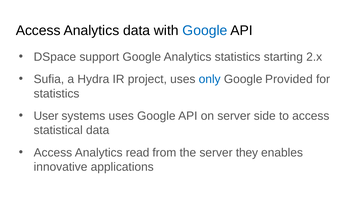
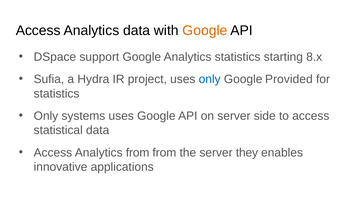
Google at (205, 30) colour: blue -> orange
2.x: 2.x -> 8.x
User at (46, 116): User -> Only
Analytics read: read -> from
